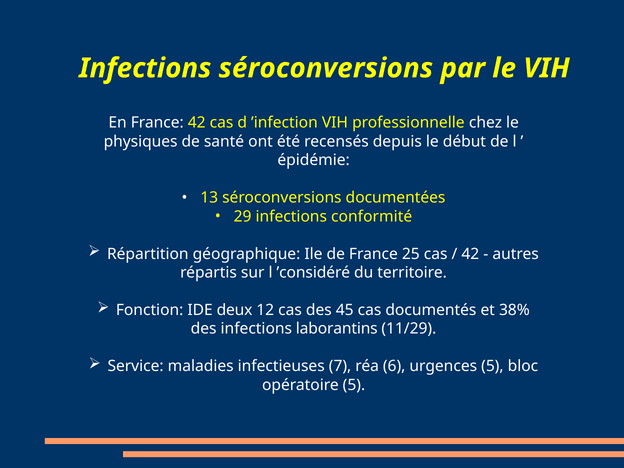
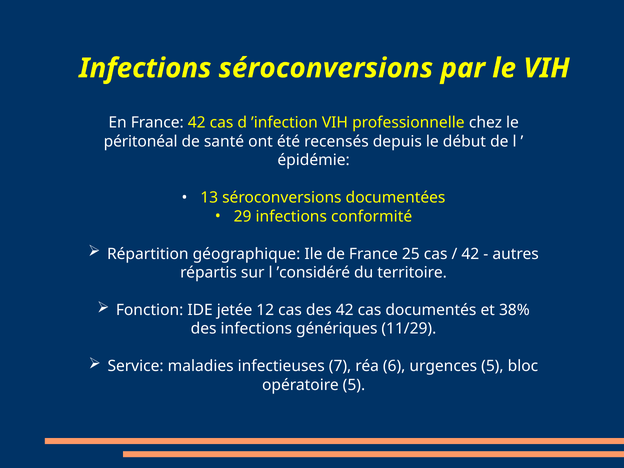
physiques: physiques -> péritonéal
deux: deux -> jetée
des 45: 45 -> 42
laborantins: laborantins -> génériques
